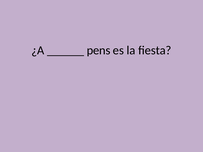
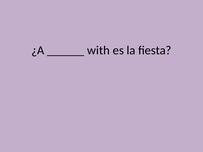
pens: pens -> with
